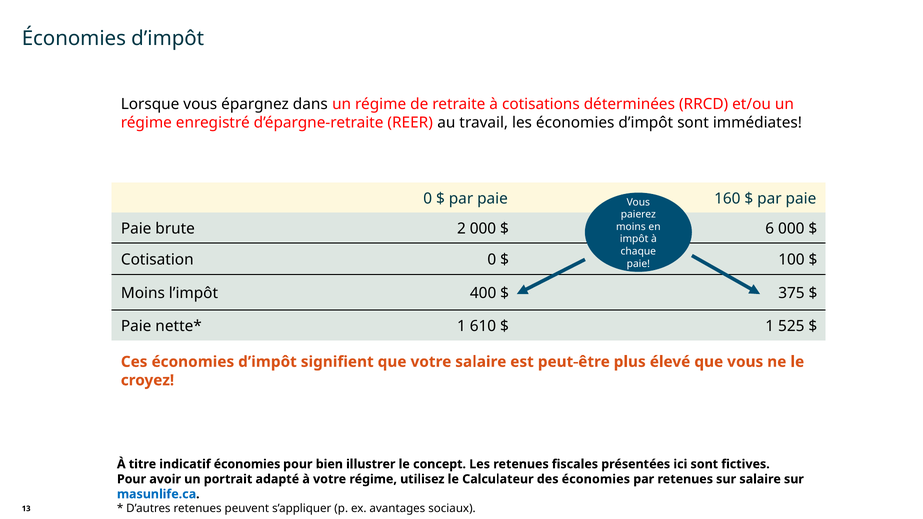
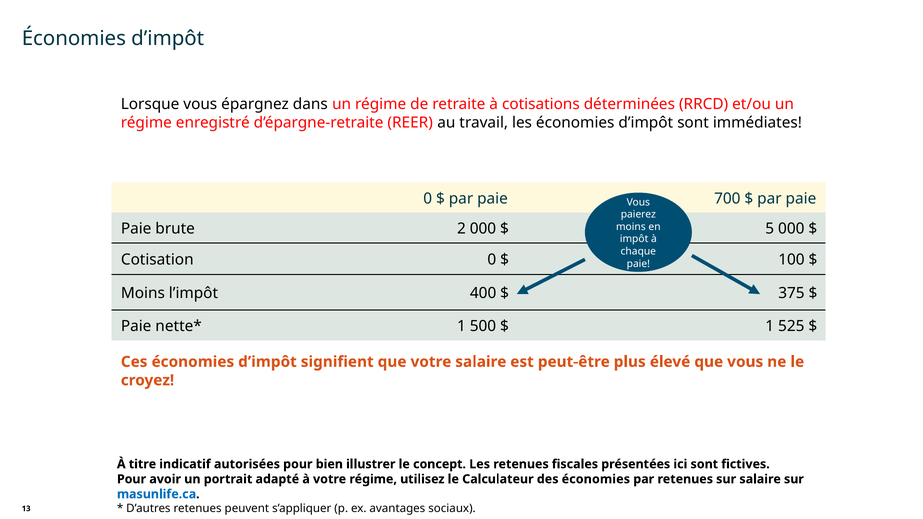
160: 160 -> 700
6: 6 -> 5
610: 610 -> 500
indicatif économies: économies -> autorisées
